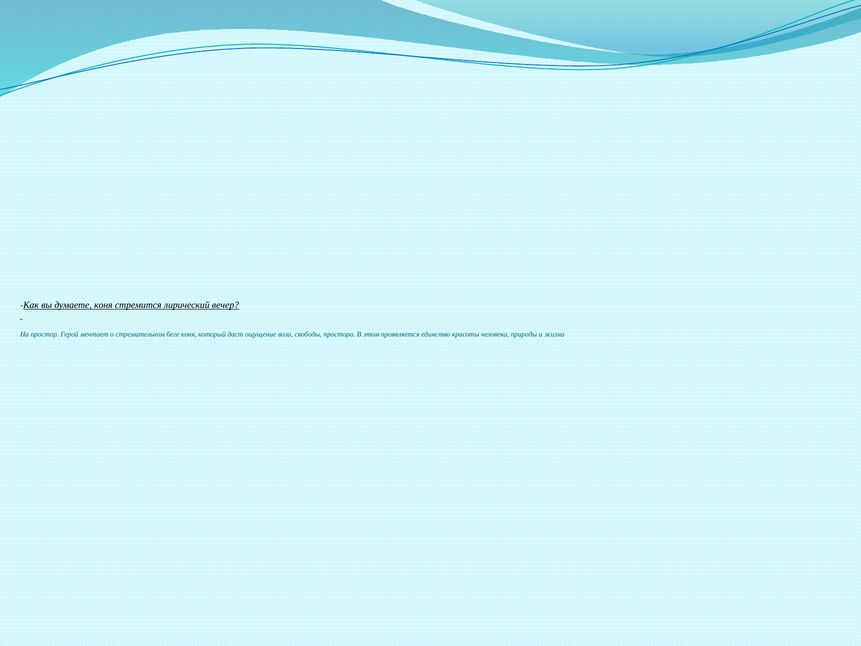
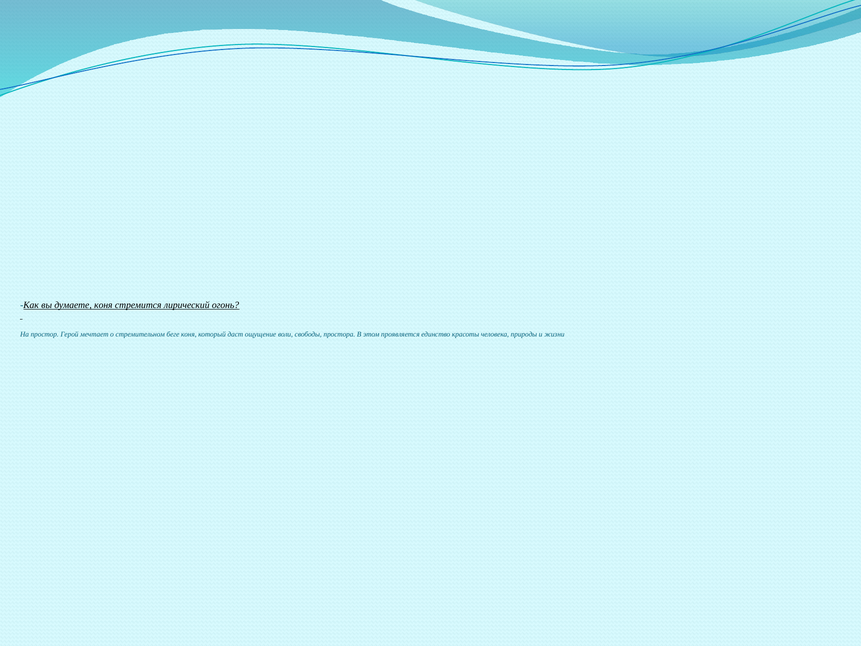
вечер: вечер -> огонь
